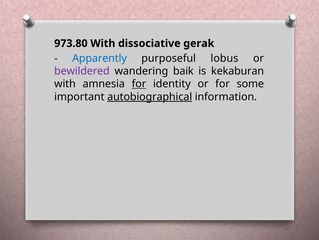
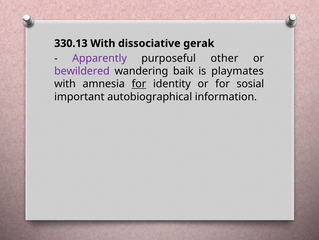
973.80: 973.80 -> 330.13
Apparently colour: blue -> purple
lobus: lobus -> other
kekaburan: kekaburan -> playmates
some: some -> sosial
autobiographical underline: present -> none
